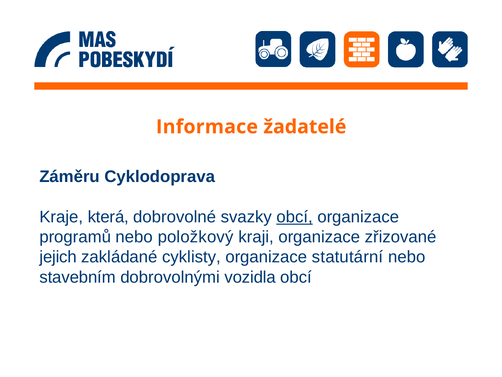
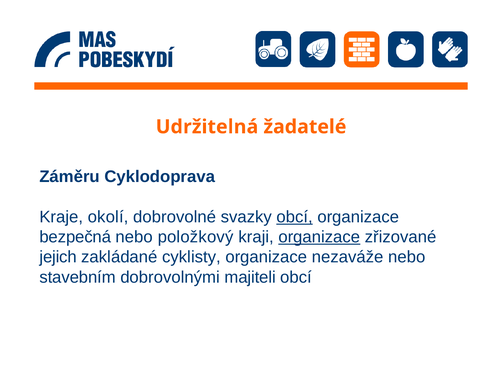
Informace: Informace -> Udržitelná
která: která -> okolí
programů: programů -> bezpečná
organizace at (319, 237) underline: none -> present
statutární: statutární -> nezaváže
vozidla: vozidla -> majiteli
